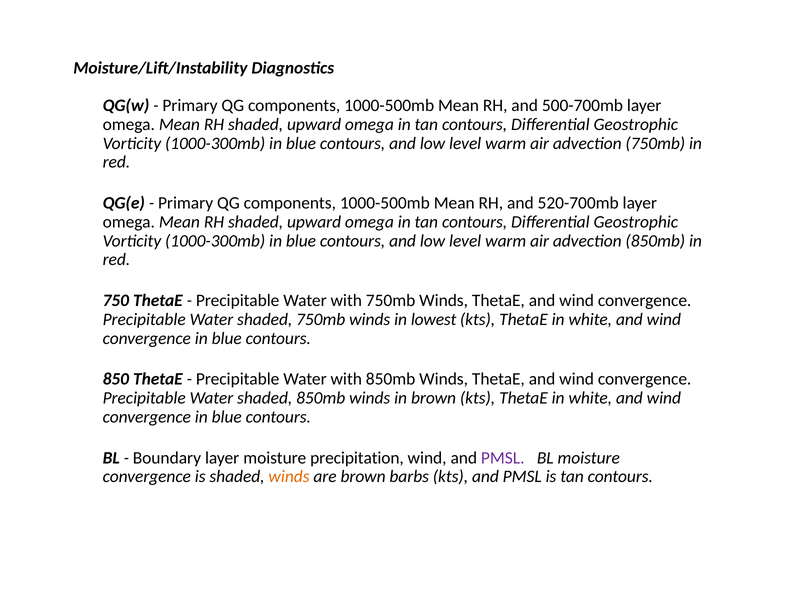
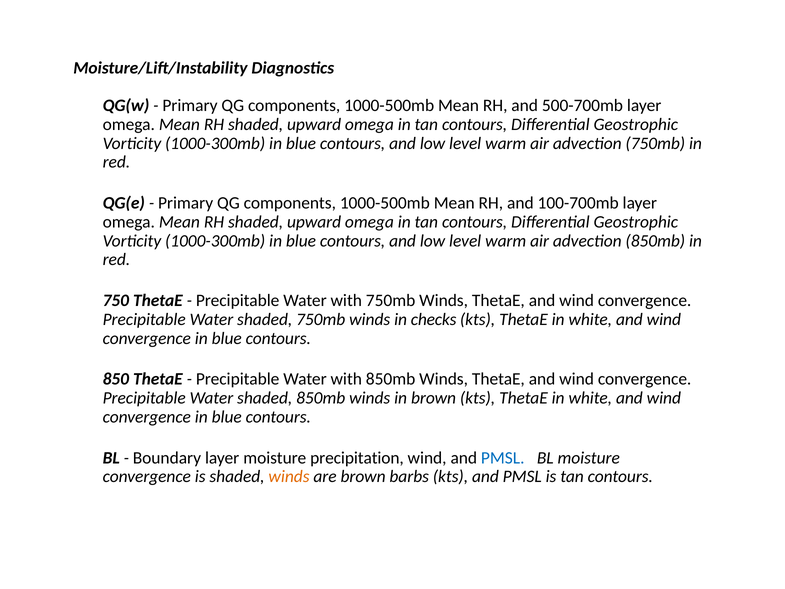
520-700mb: 520-700mb -> 100-700mb
lowest: lowest -> checks
PMSL at (503, 458) colour: purple -> blue
